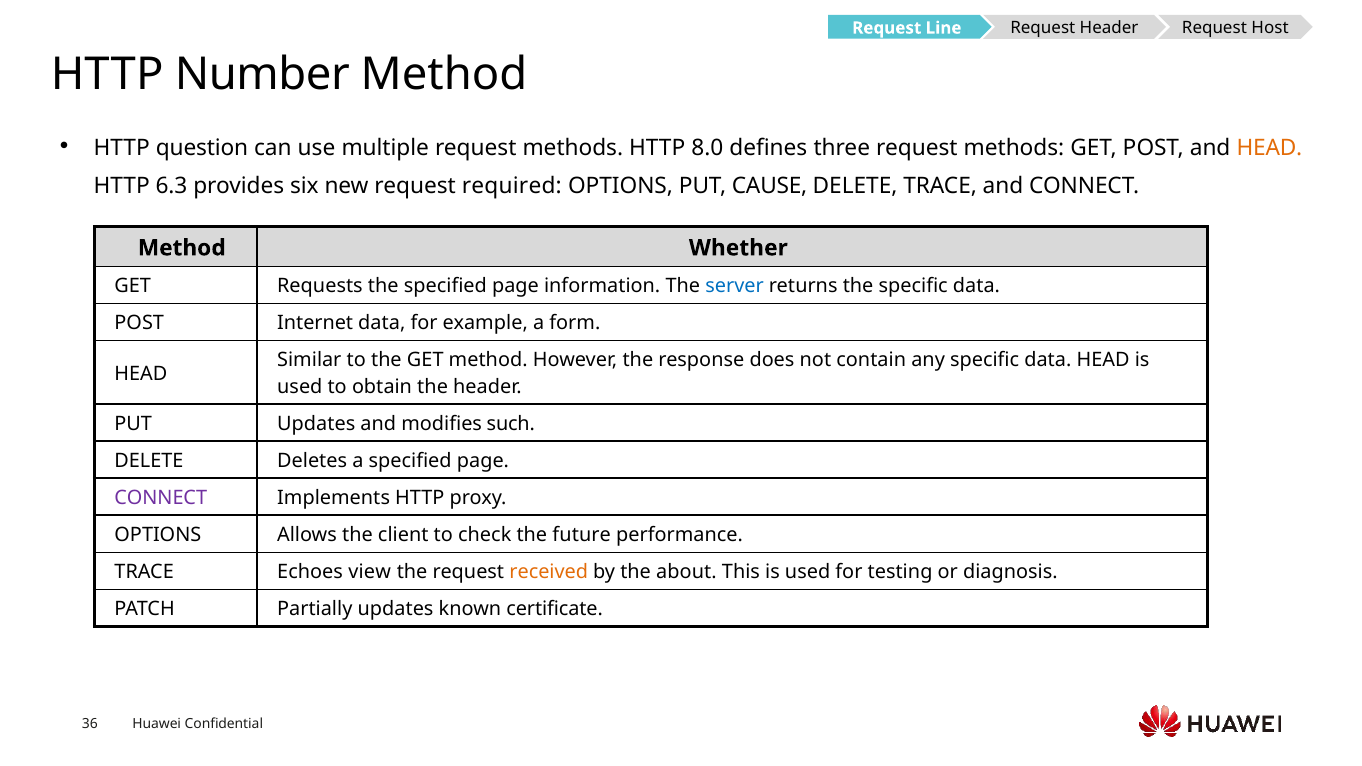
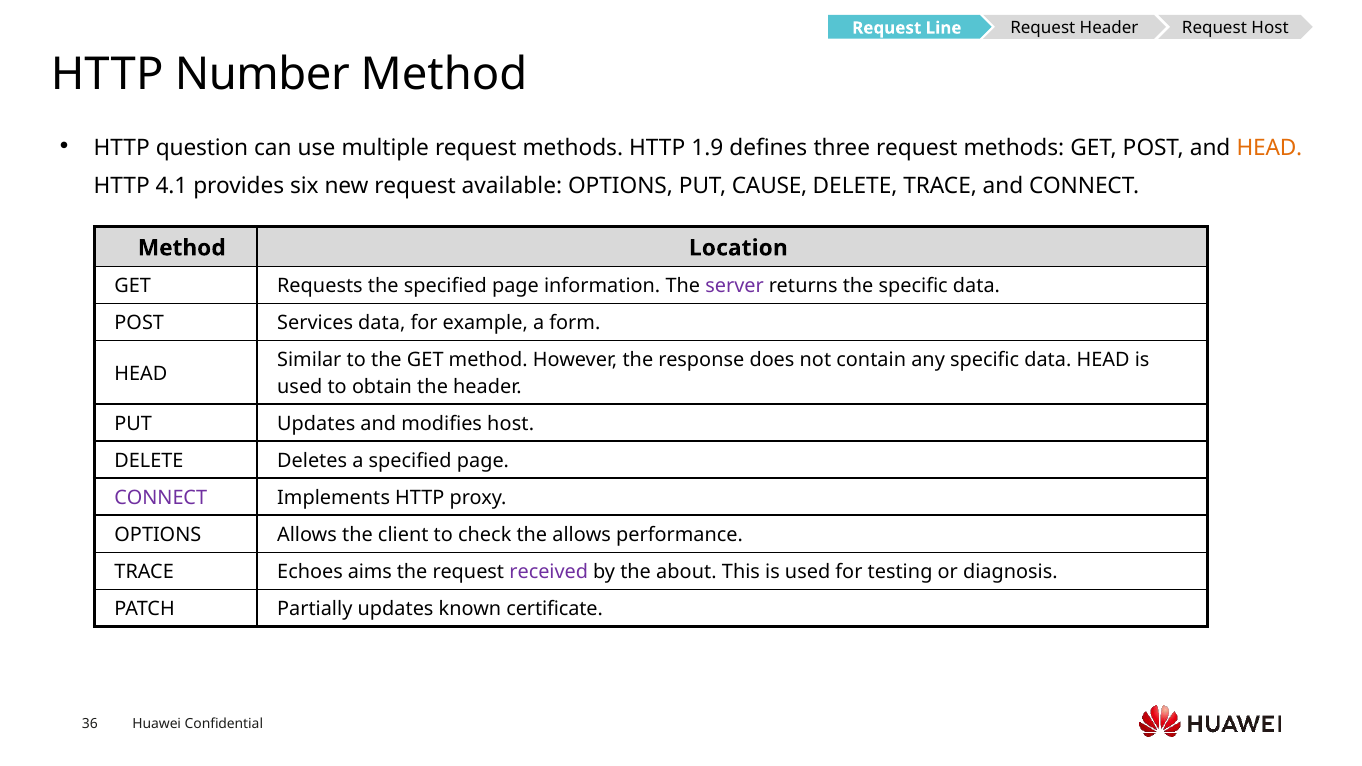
8.0: 8.0 -> 1.9
6.3: 6.3 -> 4.1
required: required -> available
Whether: Whether -> Location
server colour: blue -> purple
Internet: Internet -> Services
modifies such: such -> host
the future: future -> allows
view: view -> aims
received colour: orange -> purple
